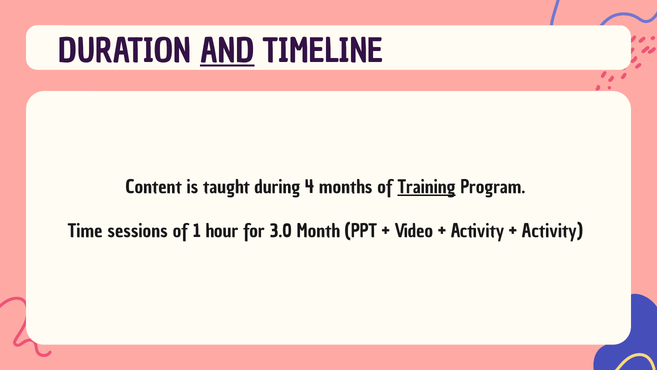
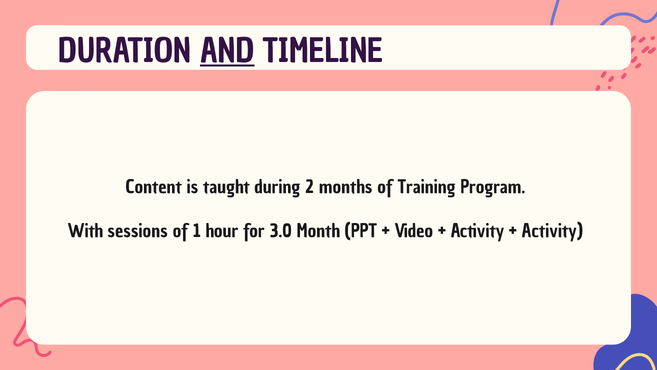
4: 4 -> 2
Training underline: present -> none
Time: Time -> With
